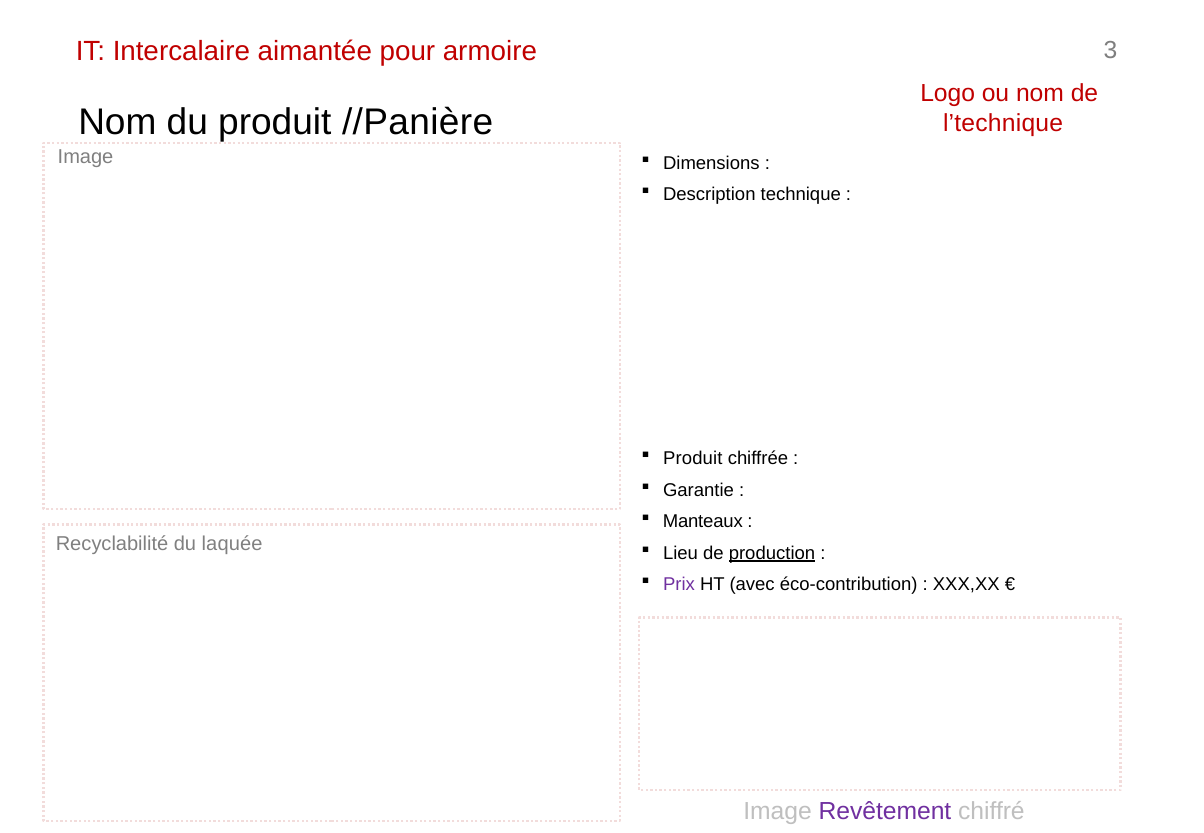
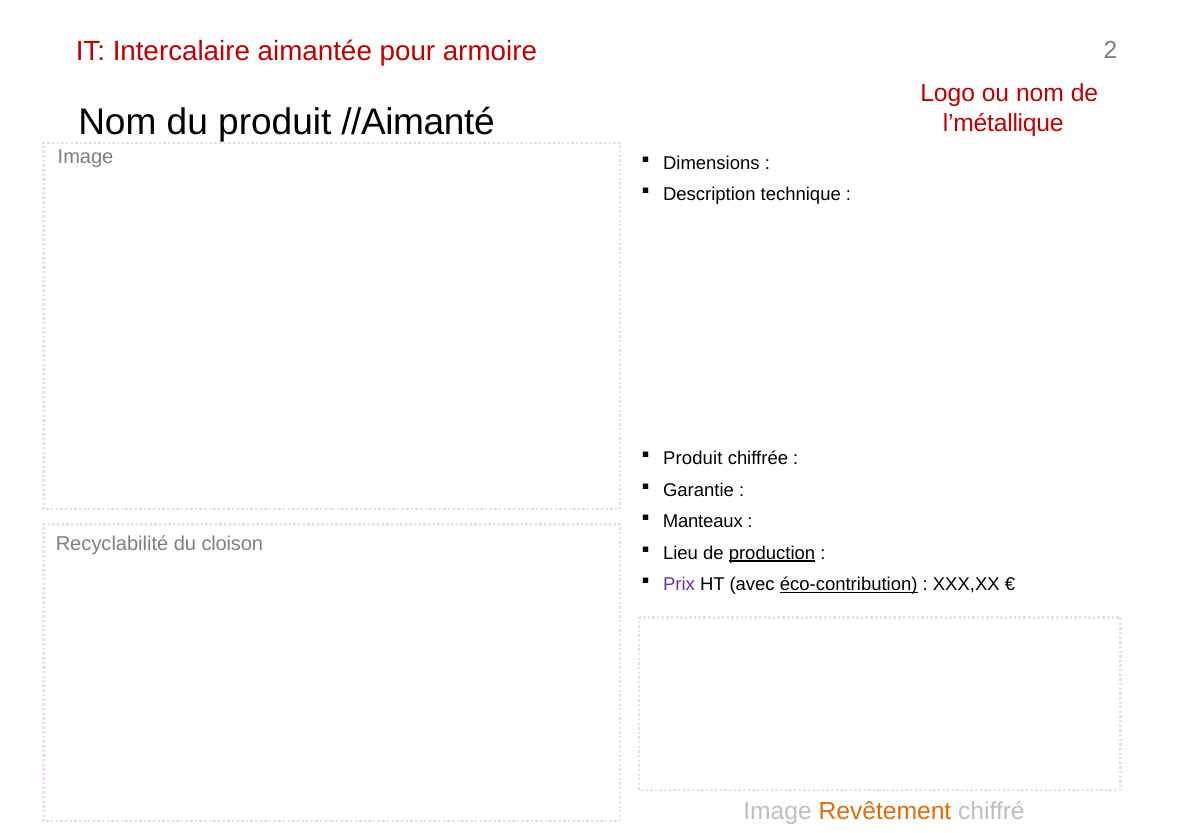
3: 3 -> 2
//Panière: //Panière -> //Aimanté
l’technique: l’technique -> l’métallique
laquée: laquée -> cloison
éco-contribution underline: none -> present
Revêtement colour: purple -> orange
